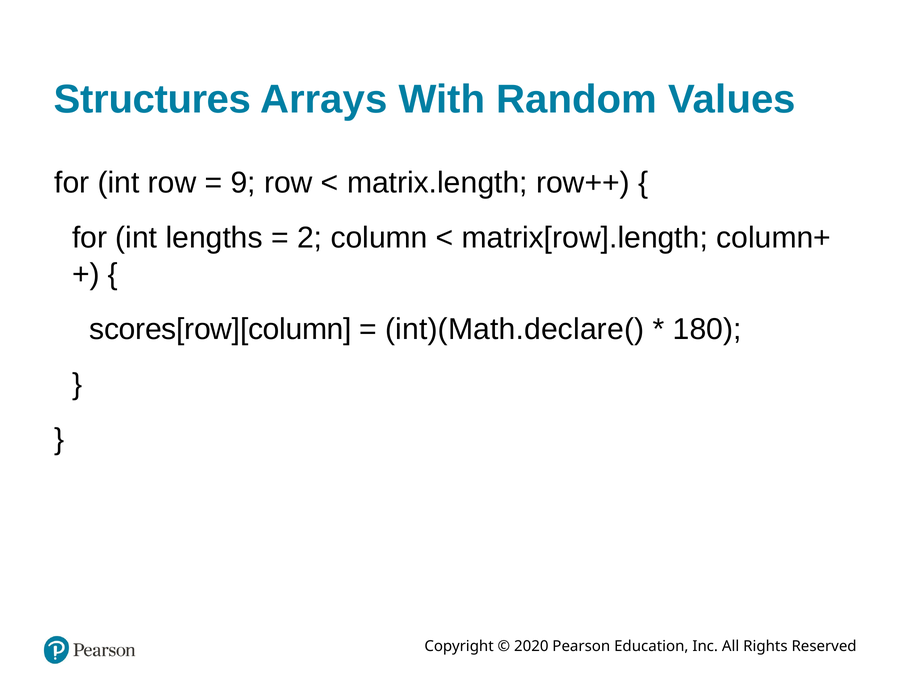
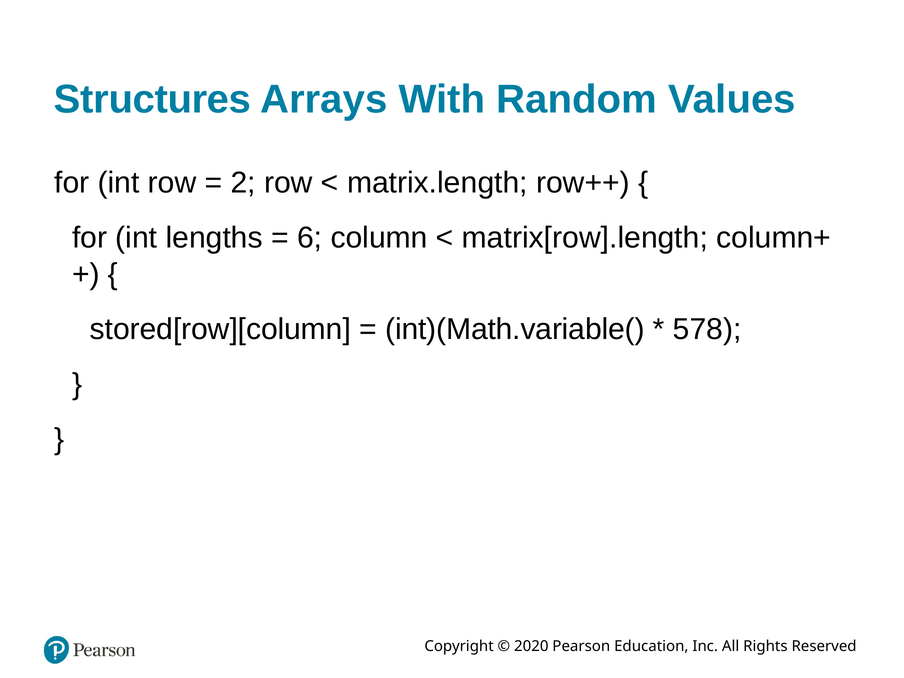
9: 9 -> 2
2: 2 -> 6
scores[row][column: scores[row][column -> stored[row][column
int)(Math.declare(: int)(Math.declare( -> int)(Math.variable(
180: 180 -> 578
